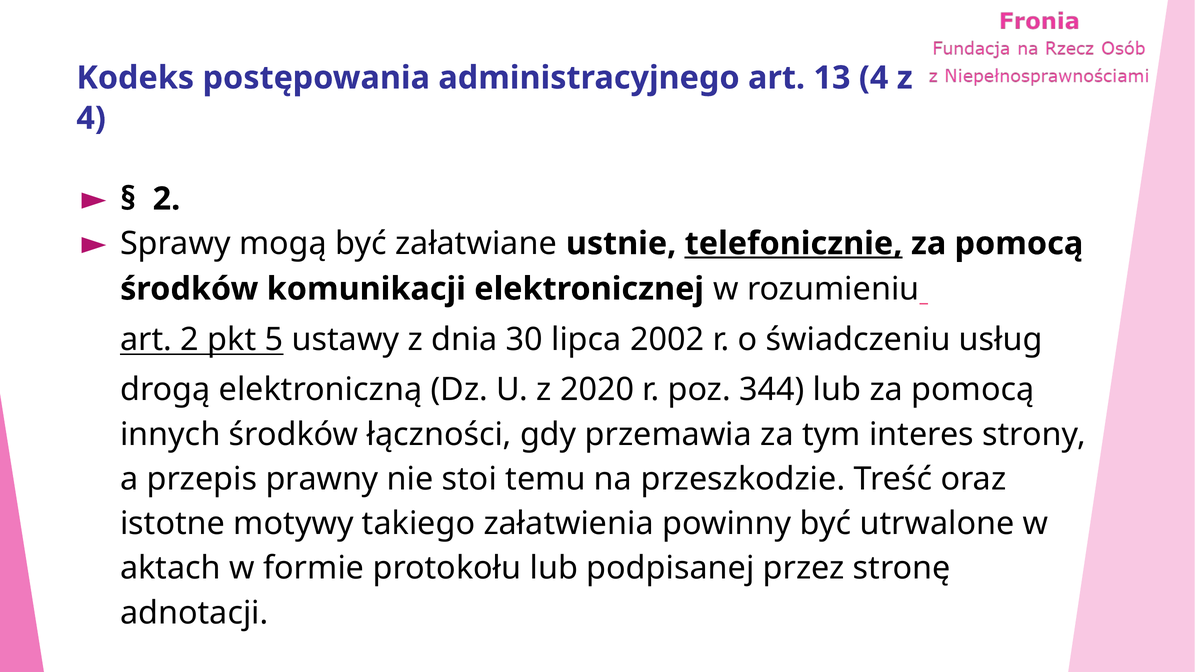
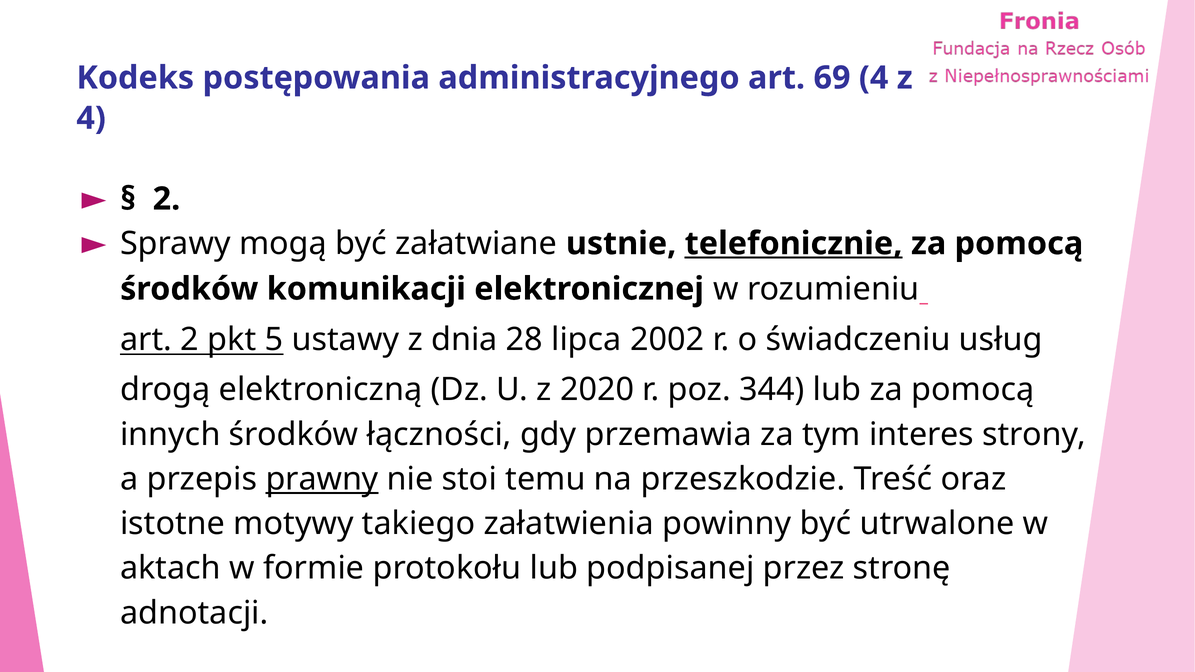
13: 13 -> 69
30: 30 -> 28
prawny underline: none -> present
